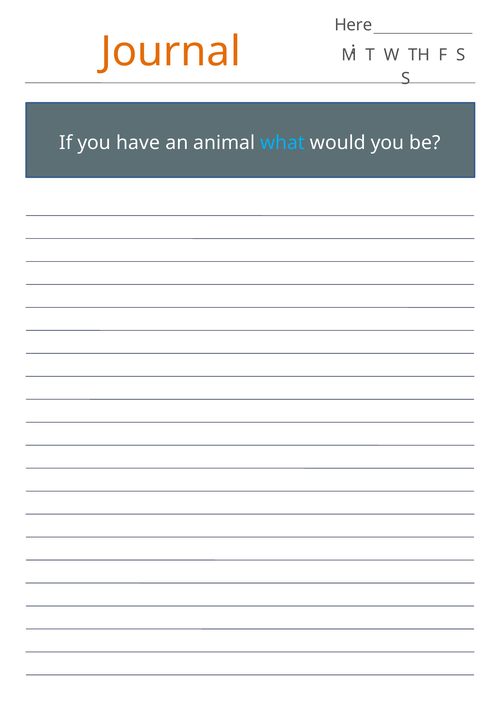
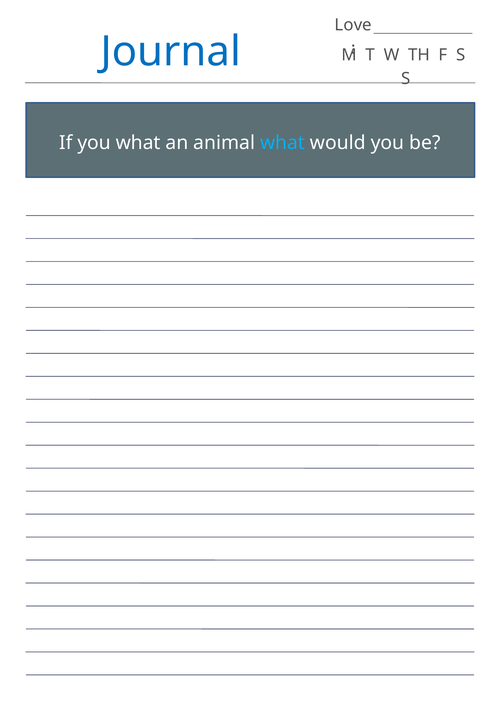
Here: Here -> Love
Journal colour: orange -> blue
you have: have -> what
